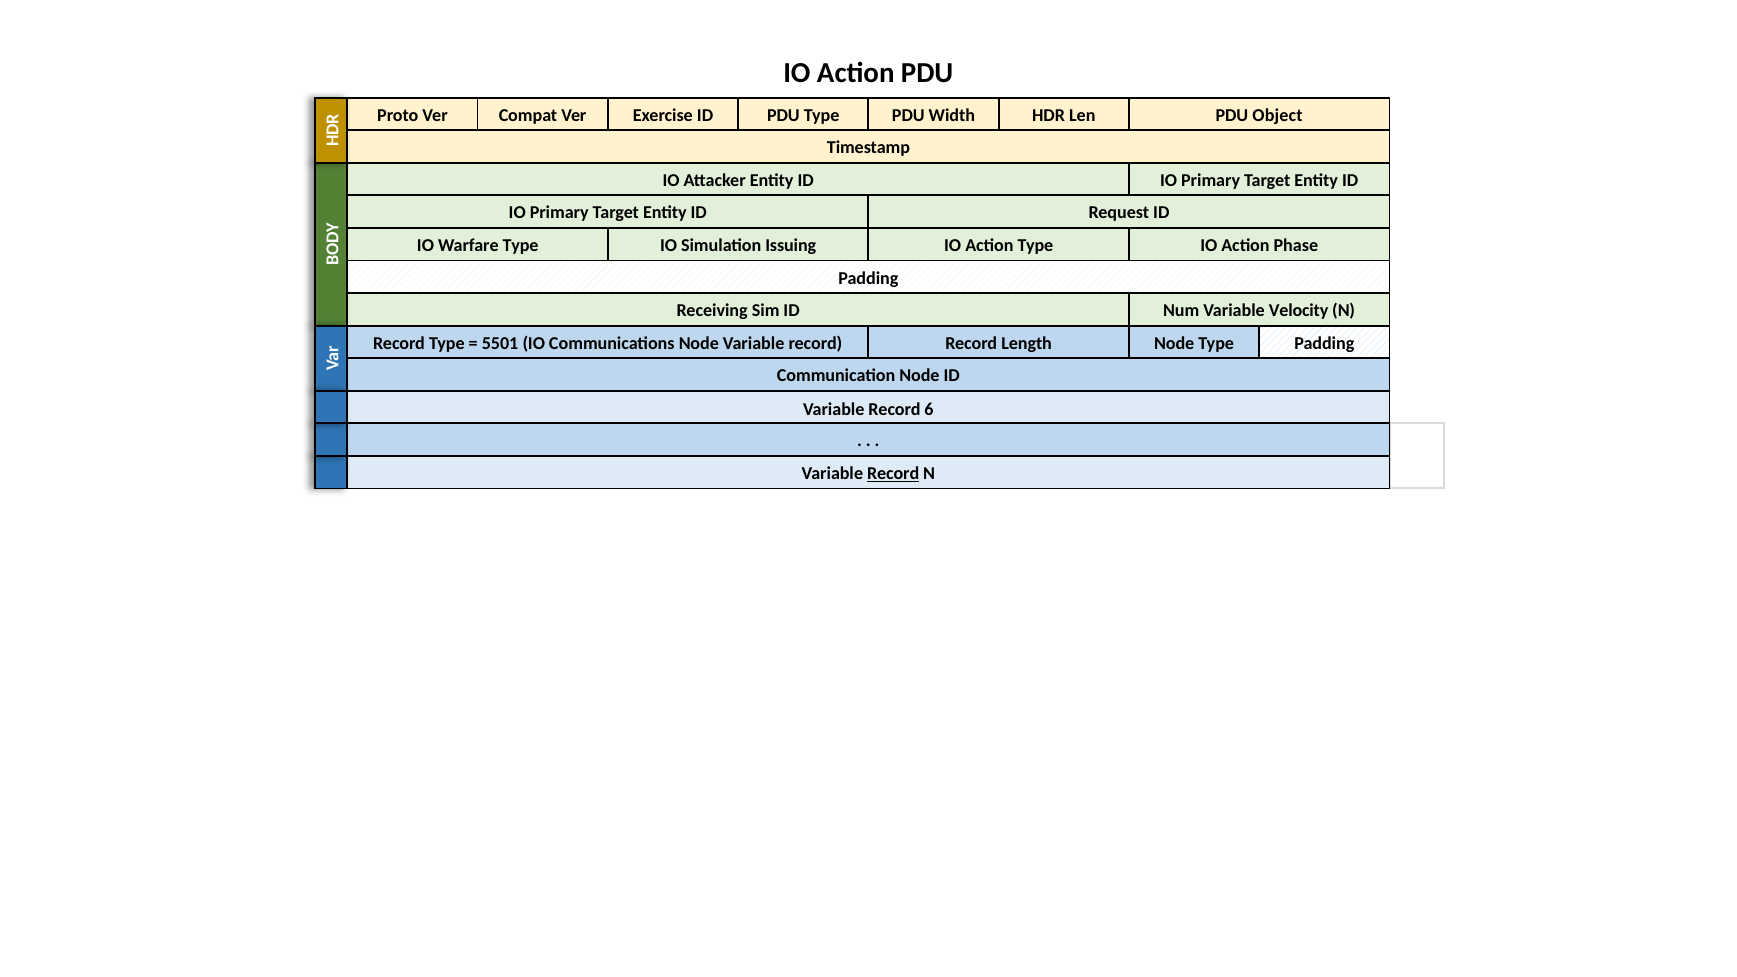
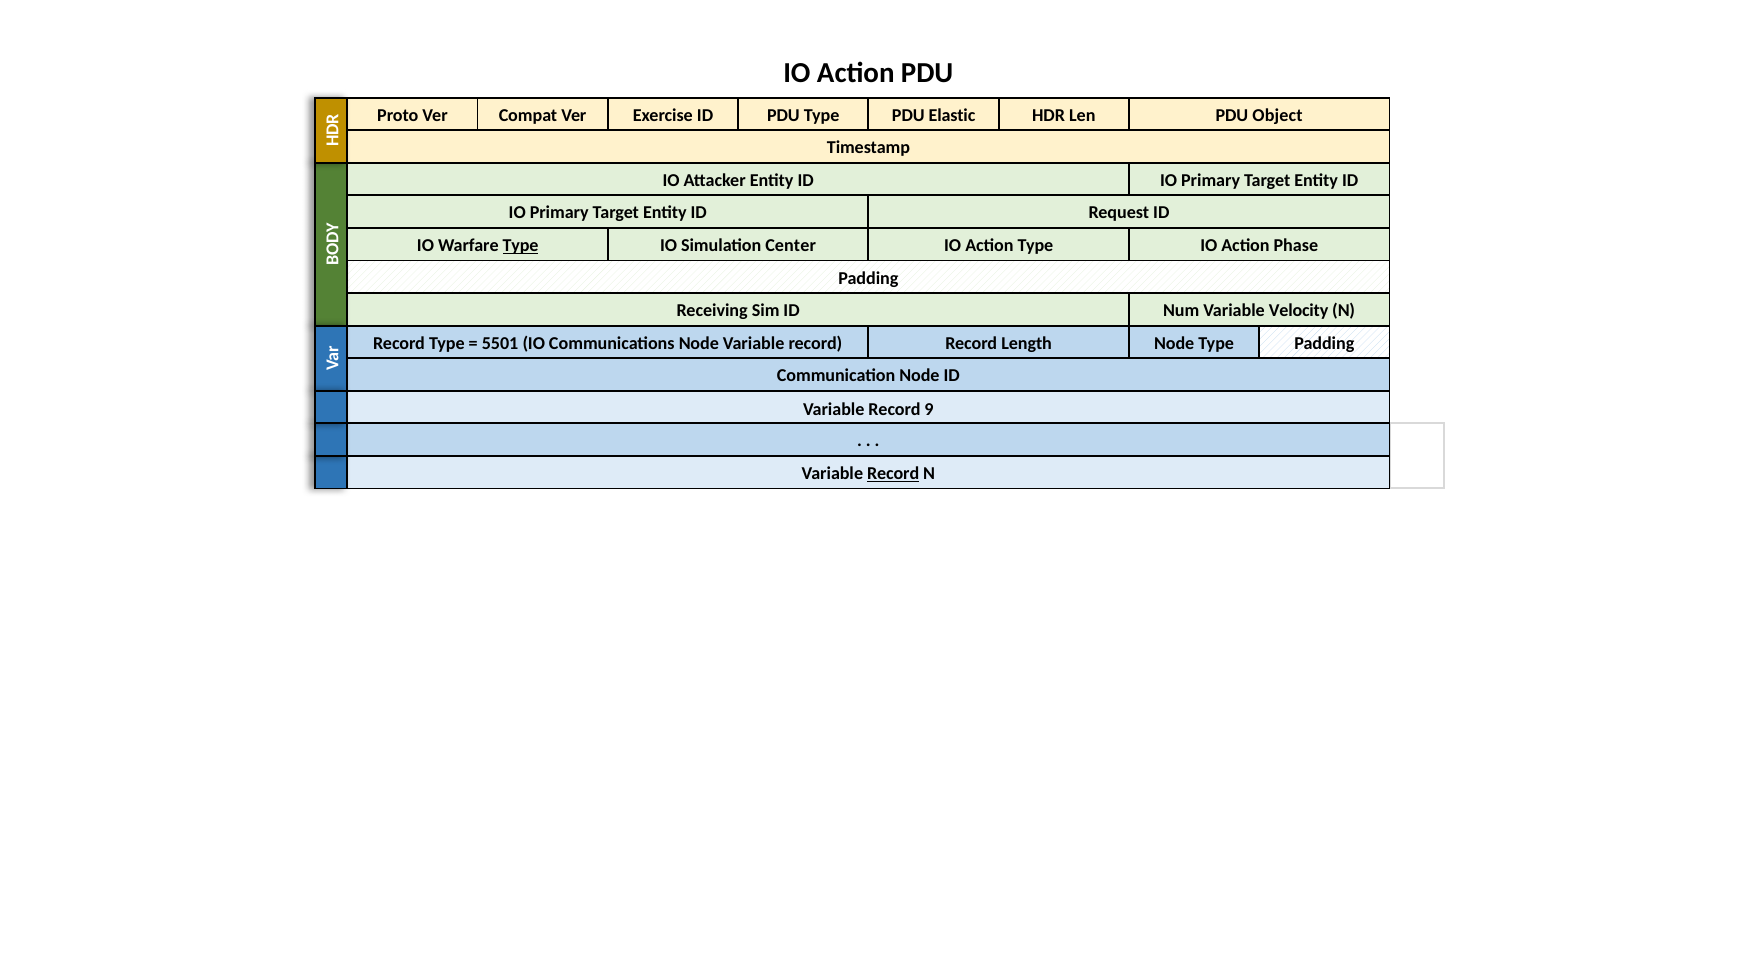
Width: Width -> Elastic
Type at (521, 245) underline: none -> present
Issuing: Issuing -> Center
6: 6 -> 9
